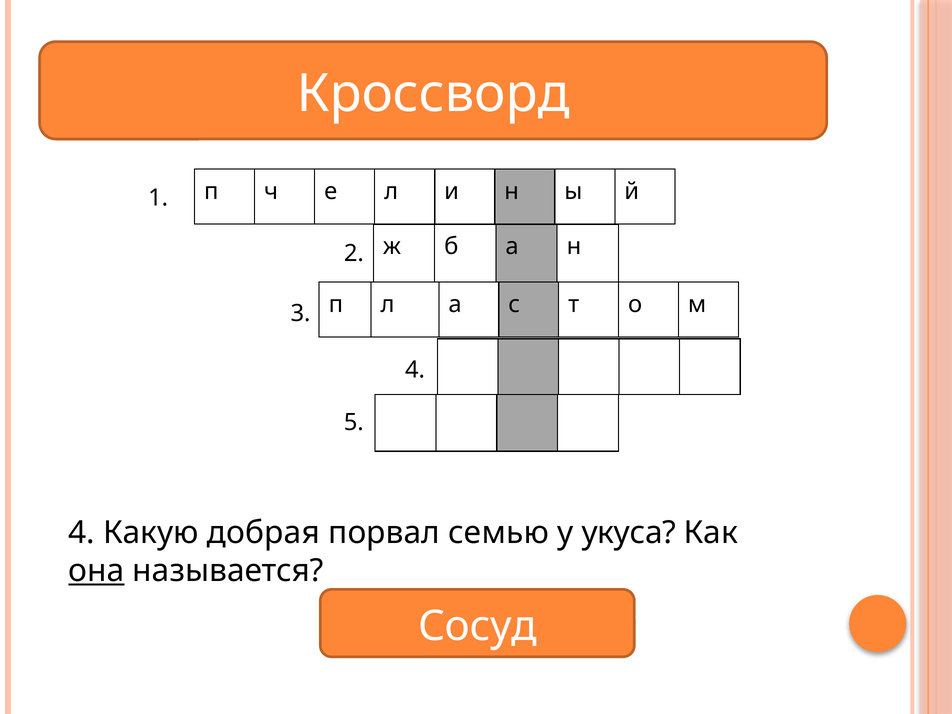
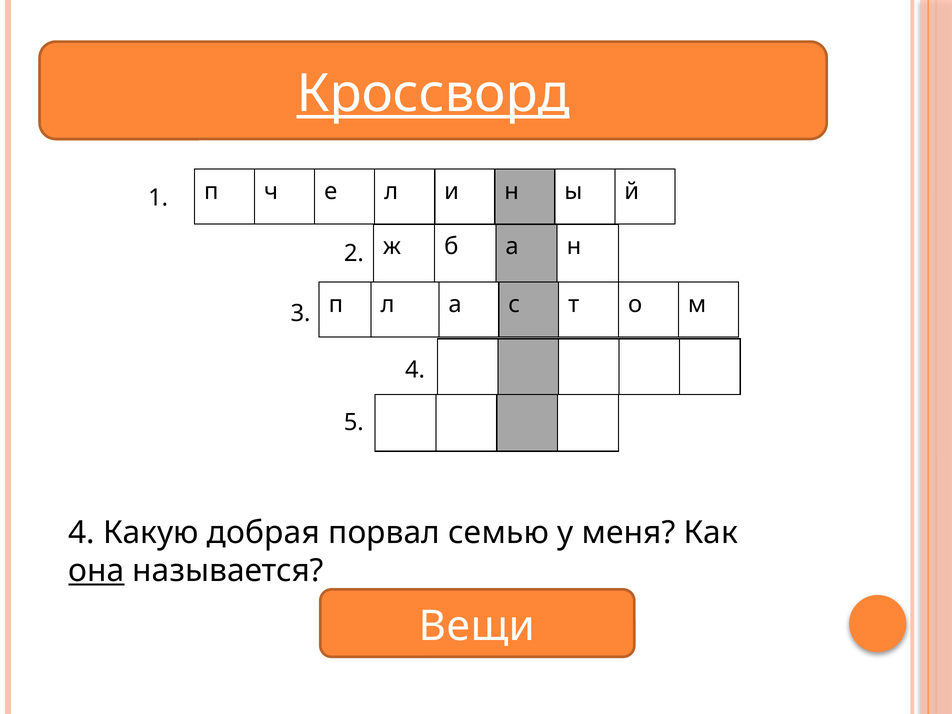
Кроссворд underline: none -> present
укуса: укуса -> меня
Сосуд: Сосуд -> Вещи
